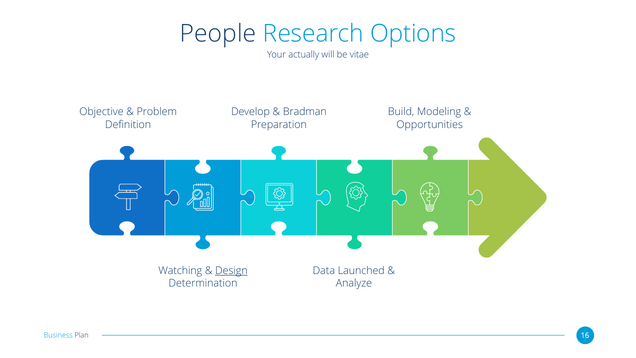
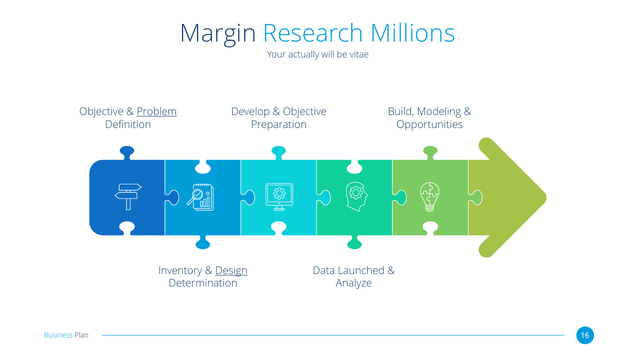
People: People -> Margin
Options: Options -> Millions
Problem underline: none -> present
Bradman at (305, 112): Bradman -> Objective
Watching: Watching -> Inventory
